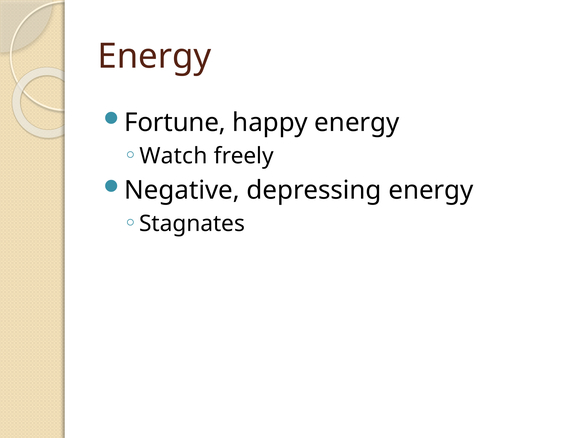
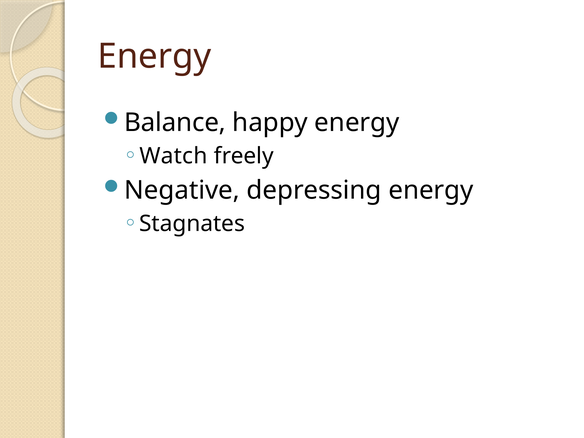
Fortune: Fortune -> Balance
